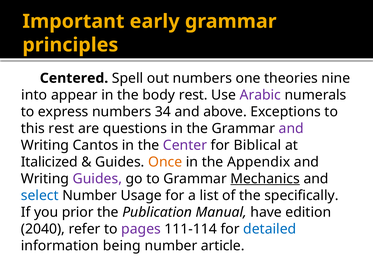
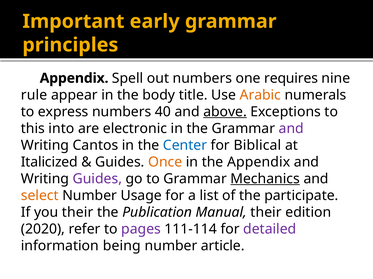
Centered at (74, 78): Centered -> Appendix
theories: theories -> requires
into: into -> rule
body rest: rest -> title
Arabic colour: purple -> orange
34: 34 -> 40
above underline: none -> present
this rest: rest -> into
questions: questions -> electronic
Center colour: purple -> blue
select colour: blue -> orange
specifically: specifically -> participate
you prior: prior -> their
Manual have: have -> their
2040: 2040 -> 2020
detailed colour: blue -> purple
